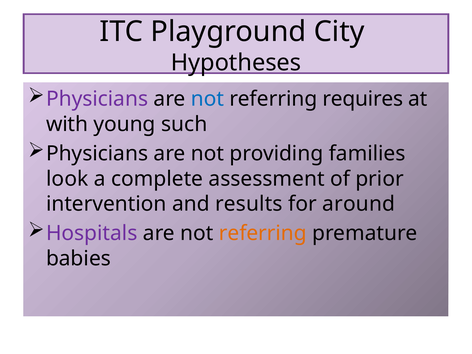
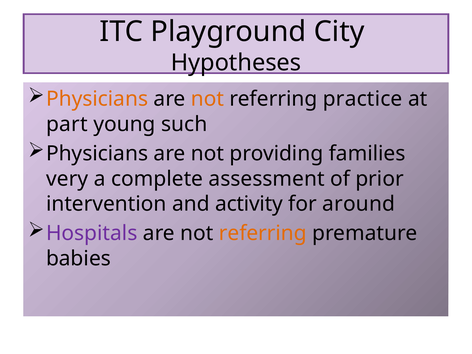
Physicians at (97, 99) colour: purple -> orange
not at (207, 99) colour: blue -> orange
requires: requires -> practice
with: with -> part
look: look -> very
results: results -> activity
